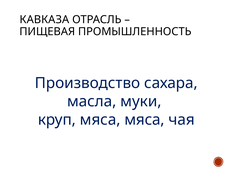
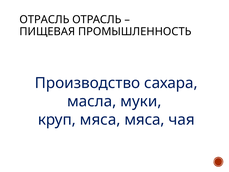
КАВКАЗА at (44, 20): КАВКАЗА -> ОТРАСЛЬ
